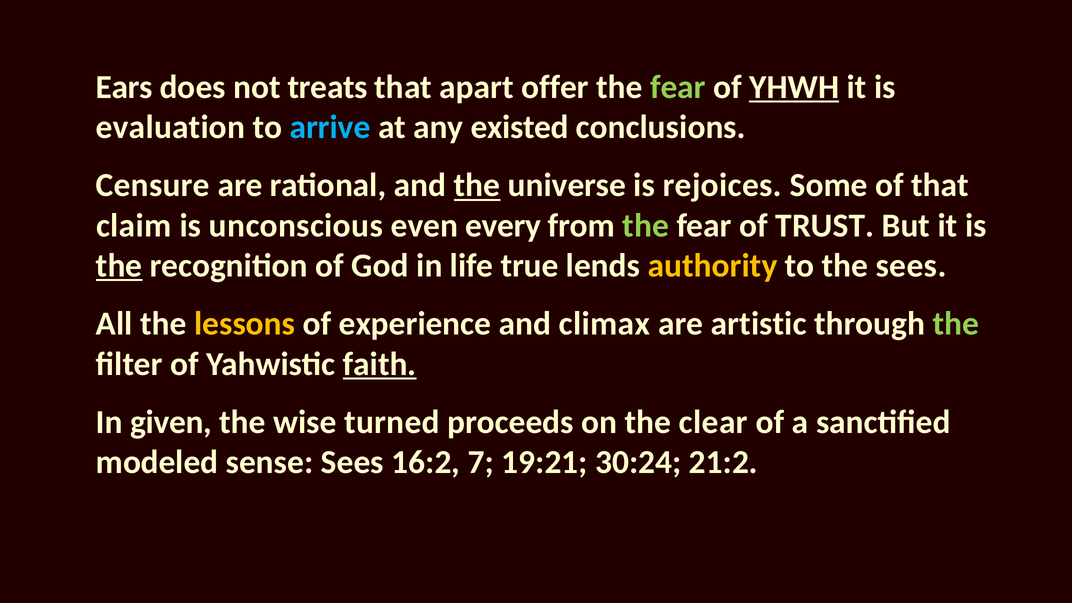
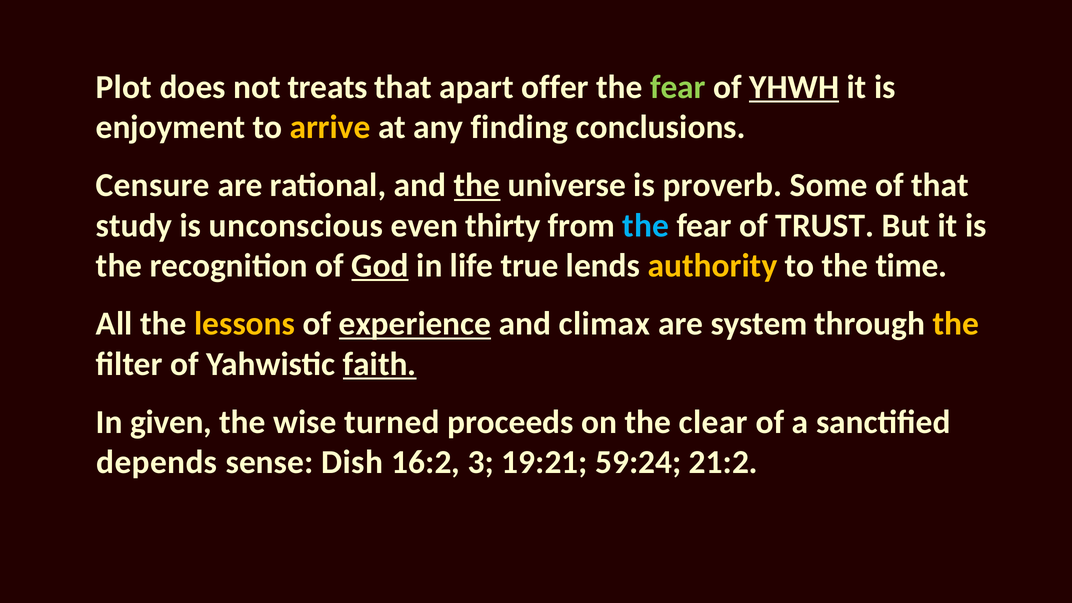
Ears: Ears -> Plot
evaluation: evaluation -> enjoyment
arrive colour: light blue -> yellow
existed: existed -> finding
rejoices: rejoices -> proverb
claim: claim -> study
every: every -> thirty
the at (646, 226) colour: light green -> light blue
the at (119, 266) underline: present -> none
God underline: none -> present
the sees: sees -> time
experience underline: none -> present
artistic: artistic -> system
the at (956, 324) colour: light green -> yellow
modeled: modeled -> depends
sense Sees: Sees -> Dish
7: 7 -> 3
30:24: 30:24 -> 59:24
